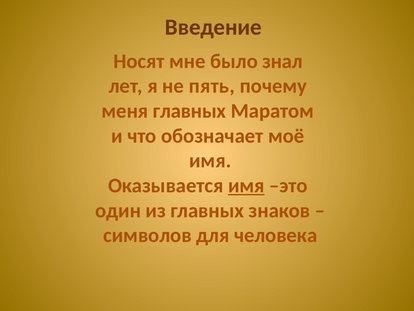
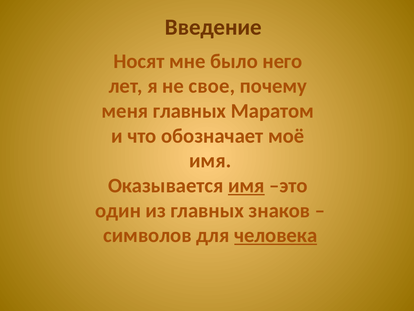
знал: знал -> него
пять: пять -> свое
человека underline: none -> present
